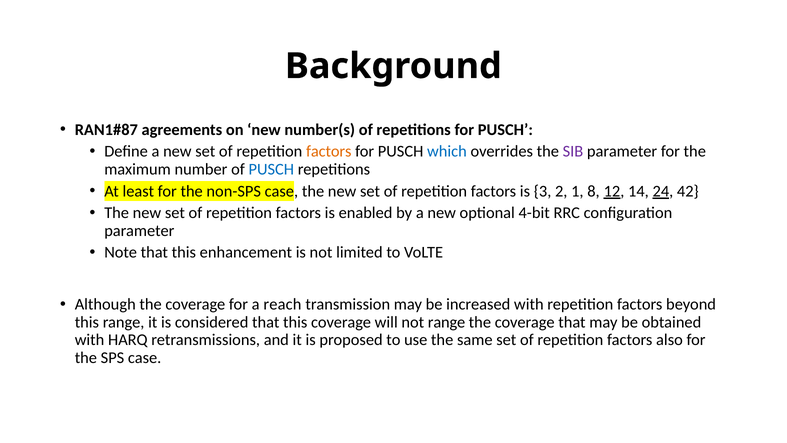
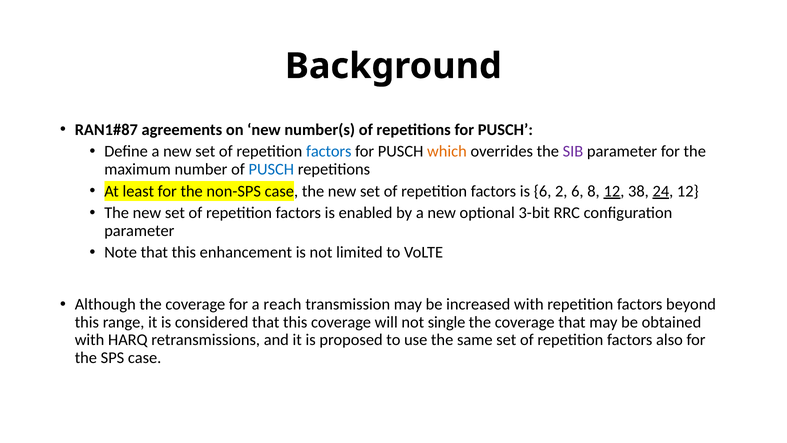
factors at (329, 151) colour: orange -> blue
which colour: blue -> orange
is 3: 3 -> 6
2 1: 1 -> 6
14: 14 -> 38
24 42: 42 -> 12
4-bit: 4-bit -> 3-bit
not range: range -> single
